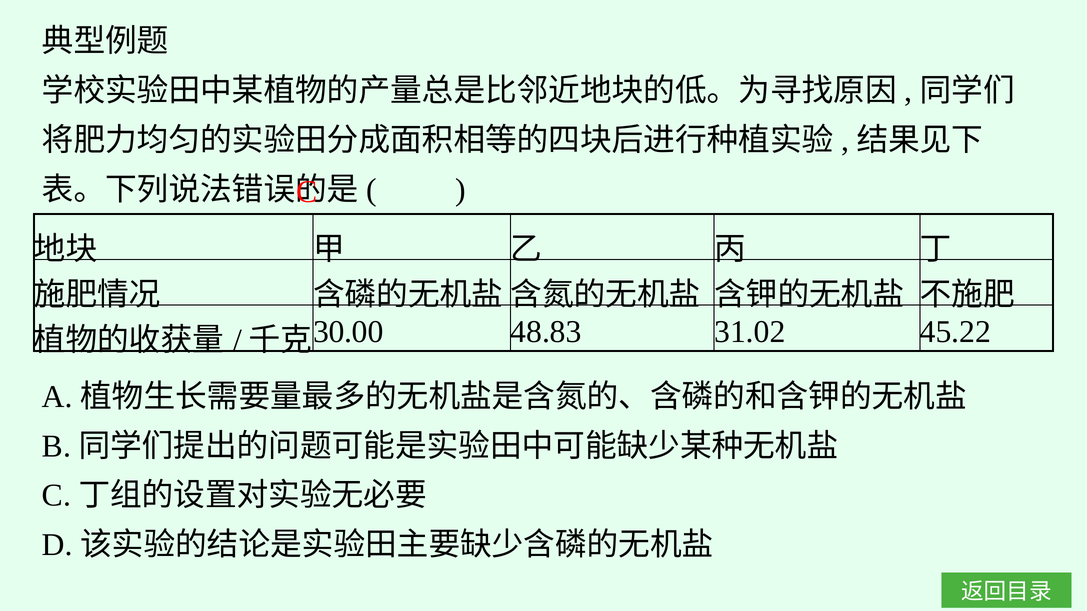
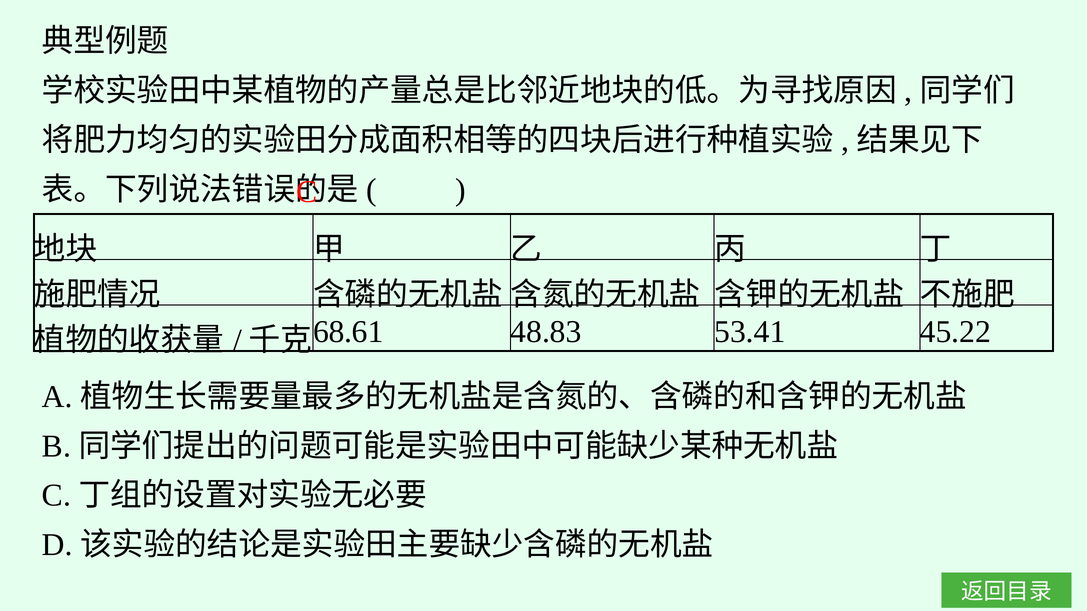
30.00: 30.00 -> 68.61
31.02: 31.02 -> 53.41
